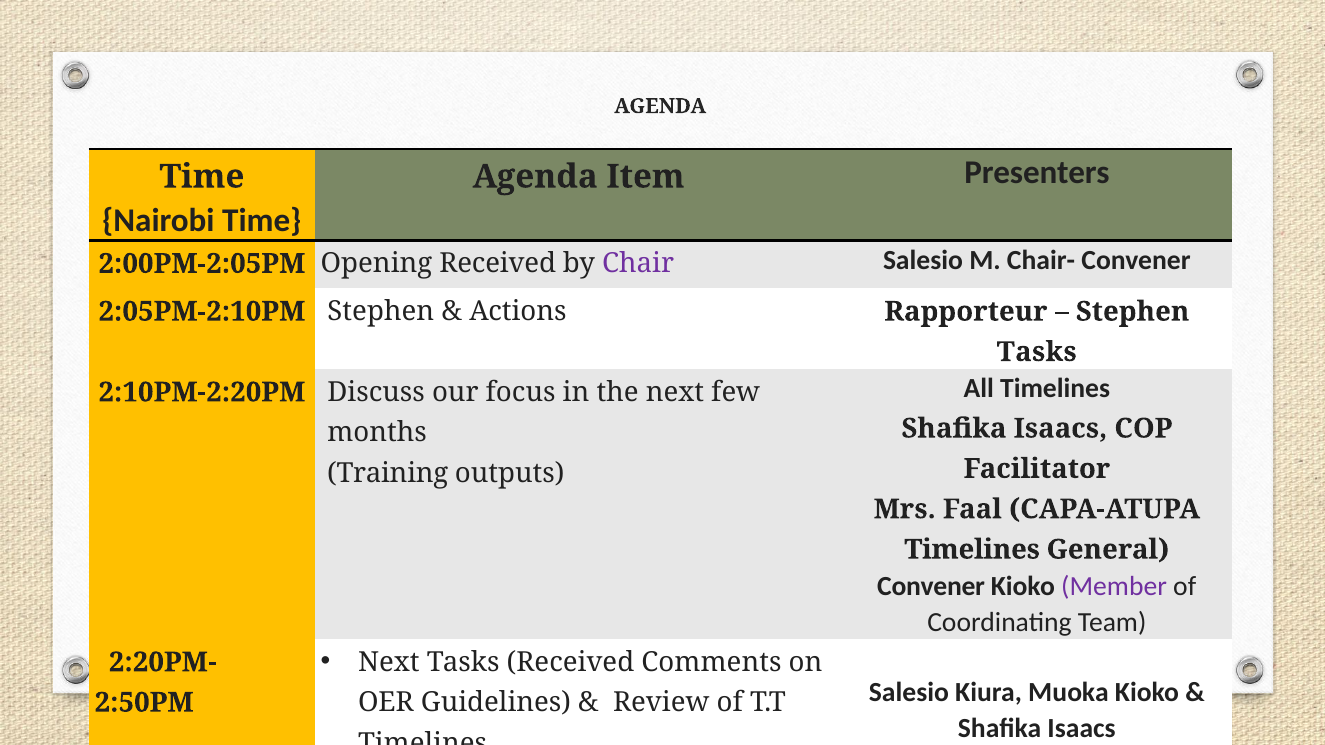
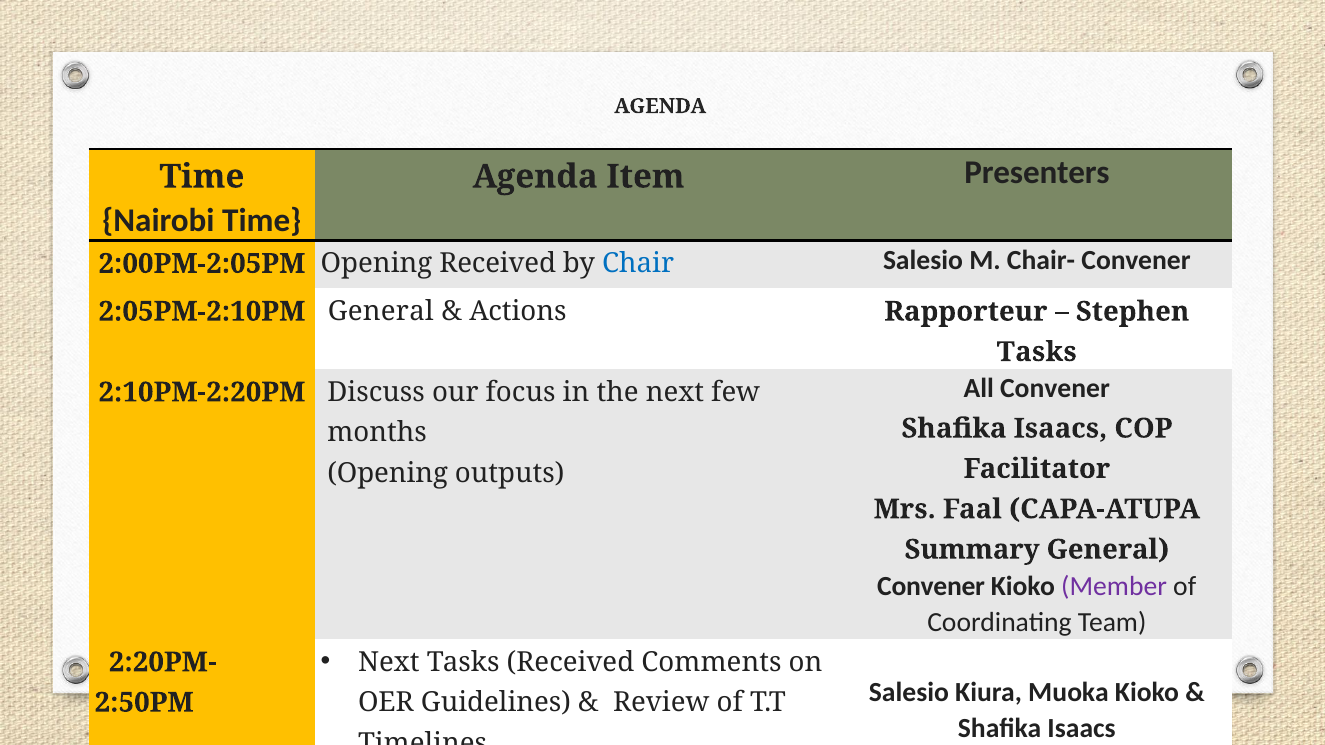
Chair colour: purple -> blue
2:05PM-2:10PM Stephen: Stephen -> General
All Timelines: Timelines -> Convener
Training at (388, 473): Training -> Opening
Timelines at (972, 550): Timelines -> Summary
